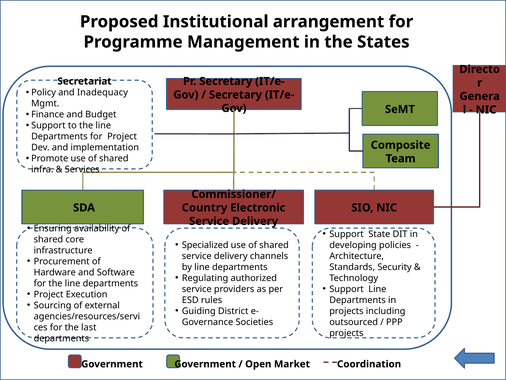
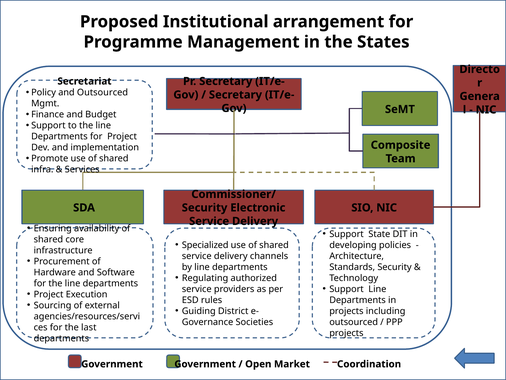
and Inadequacy: Inadequacy -> Outsourced
Country at (205, 207): Country -> Security
